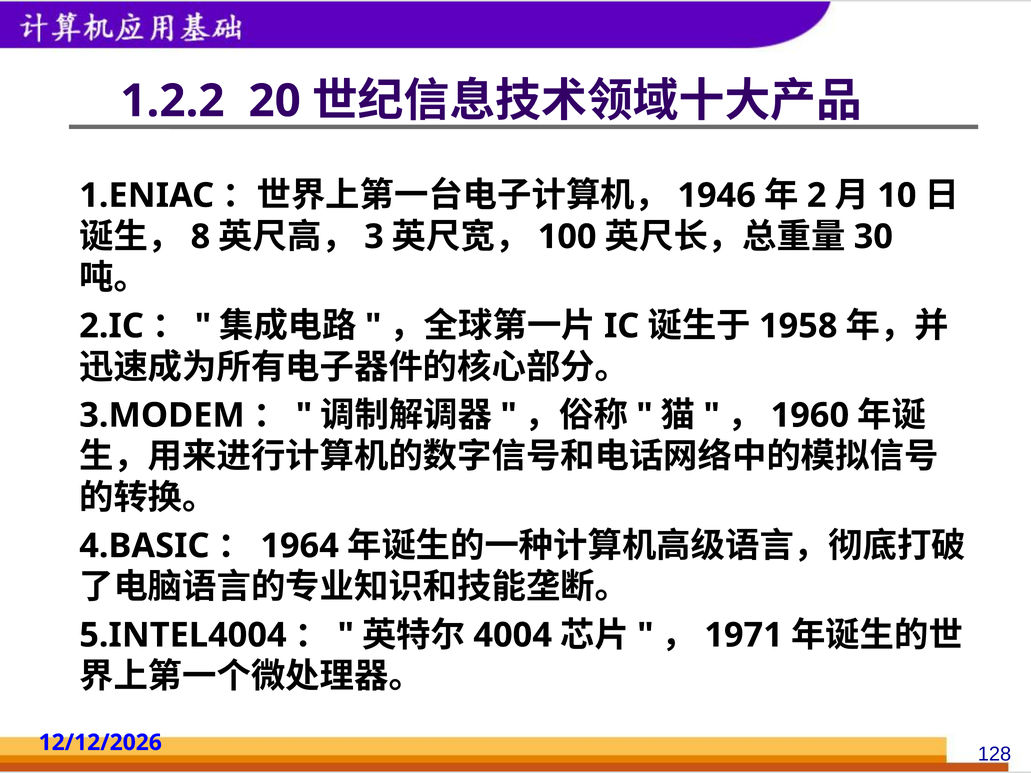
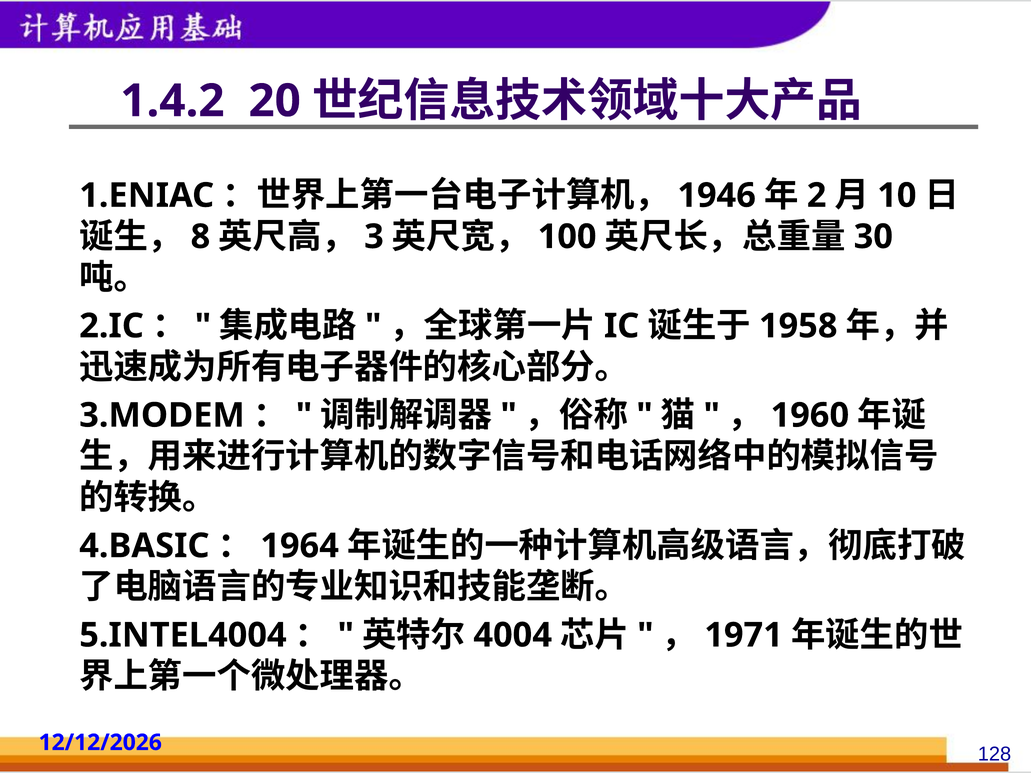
1.2.2: 1.2.2 -> 1.4.2
